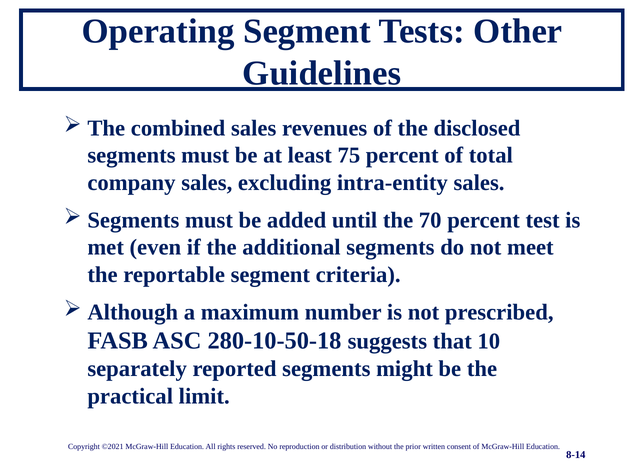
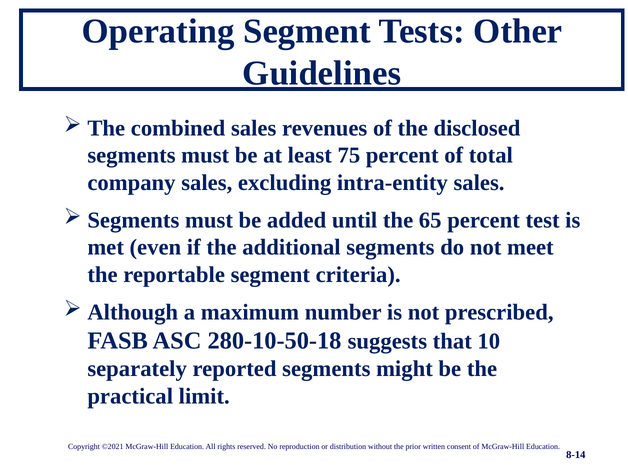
70: 70 -> 65
